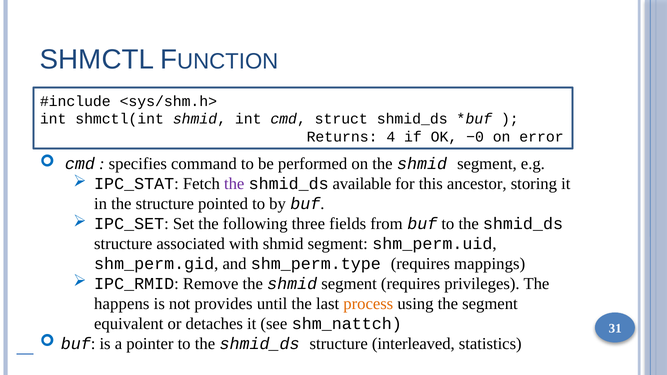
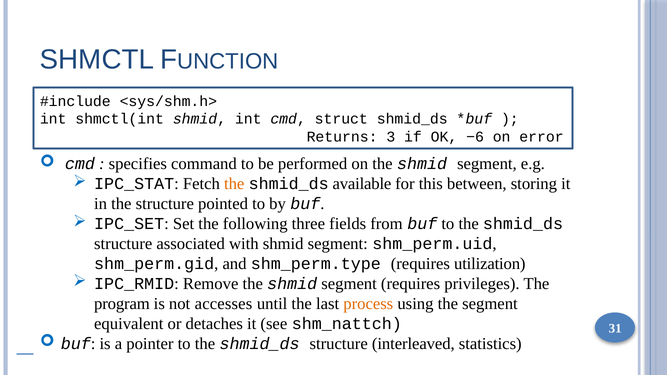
4: 4 -> 3
−0: −0 -> −6
the at (234, 184) colour: purple -> orange
ancestor: ancestor -> between
mappings: mappings -> utilization
happens: happens -> program
provides: provides -> accesses
